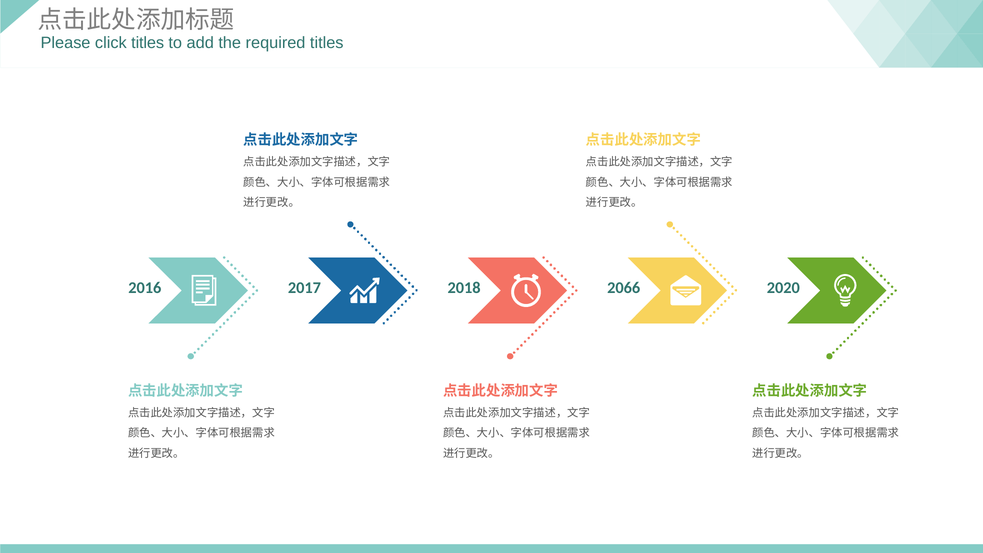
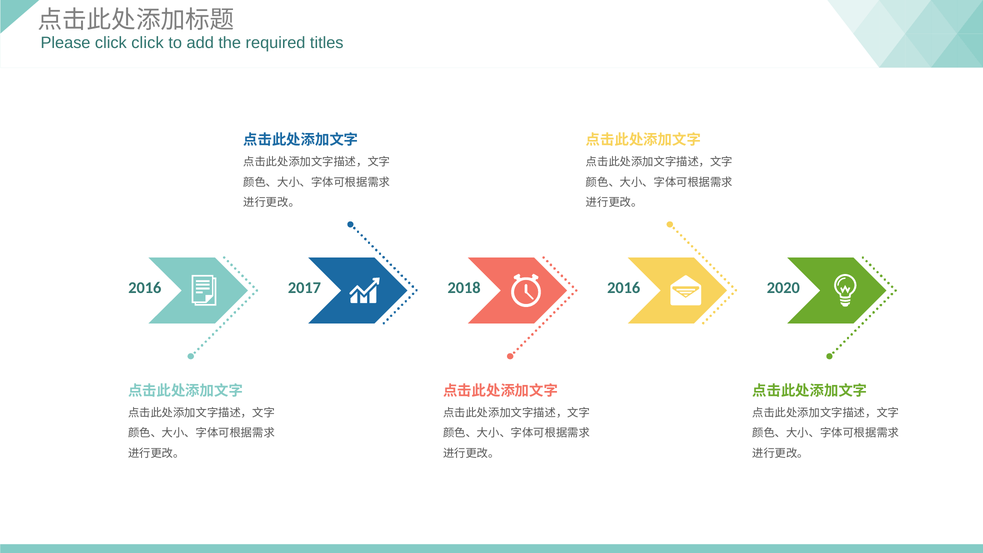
click titles: titles -> click
2018 2066: 2066 -> 2016
